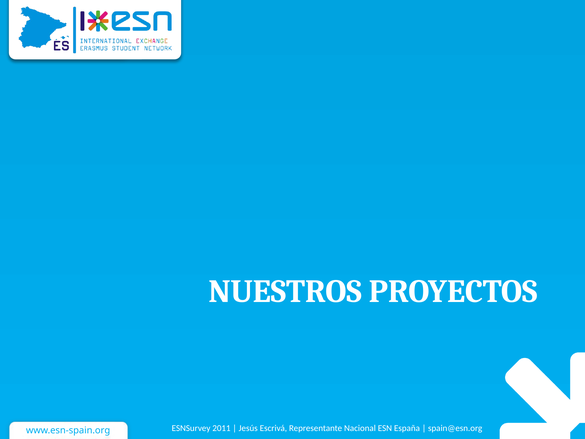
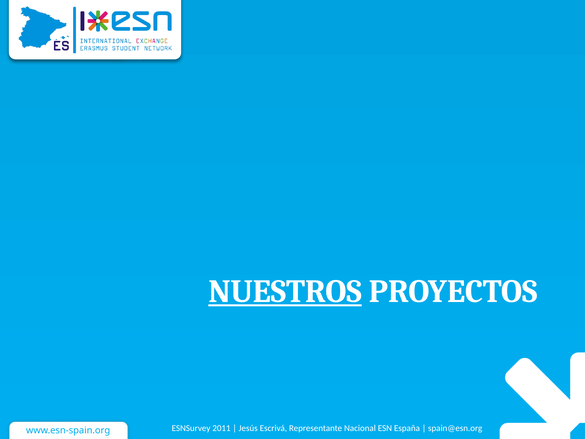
NUESTROS underline: none -> present
